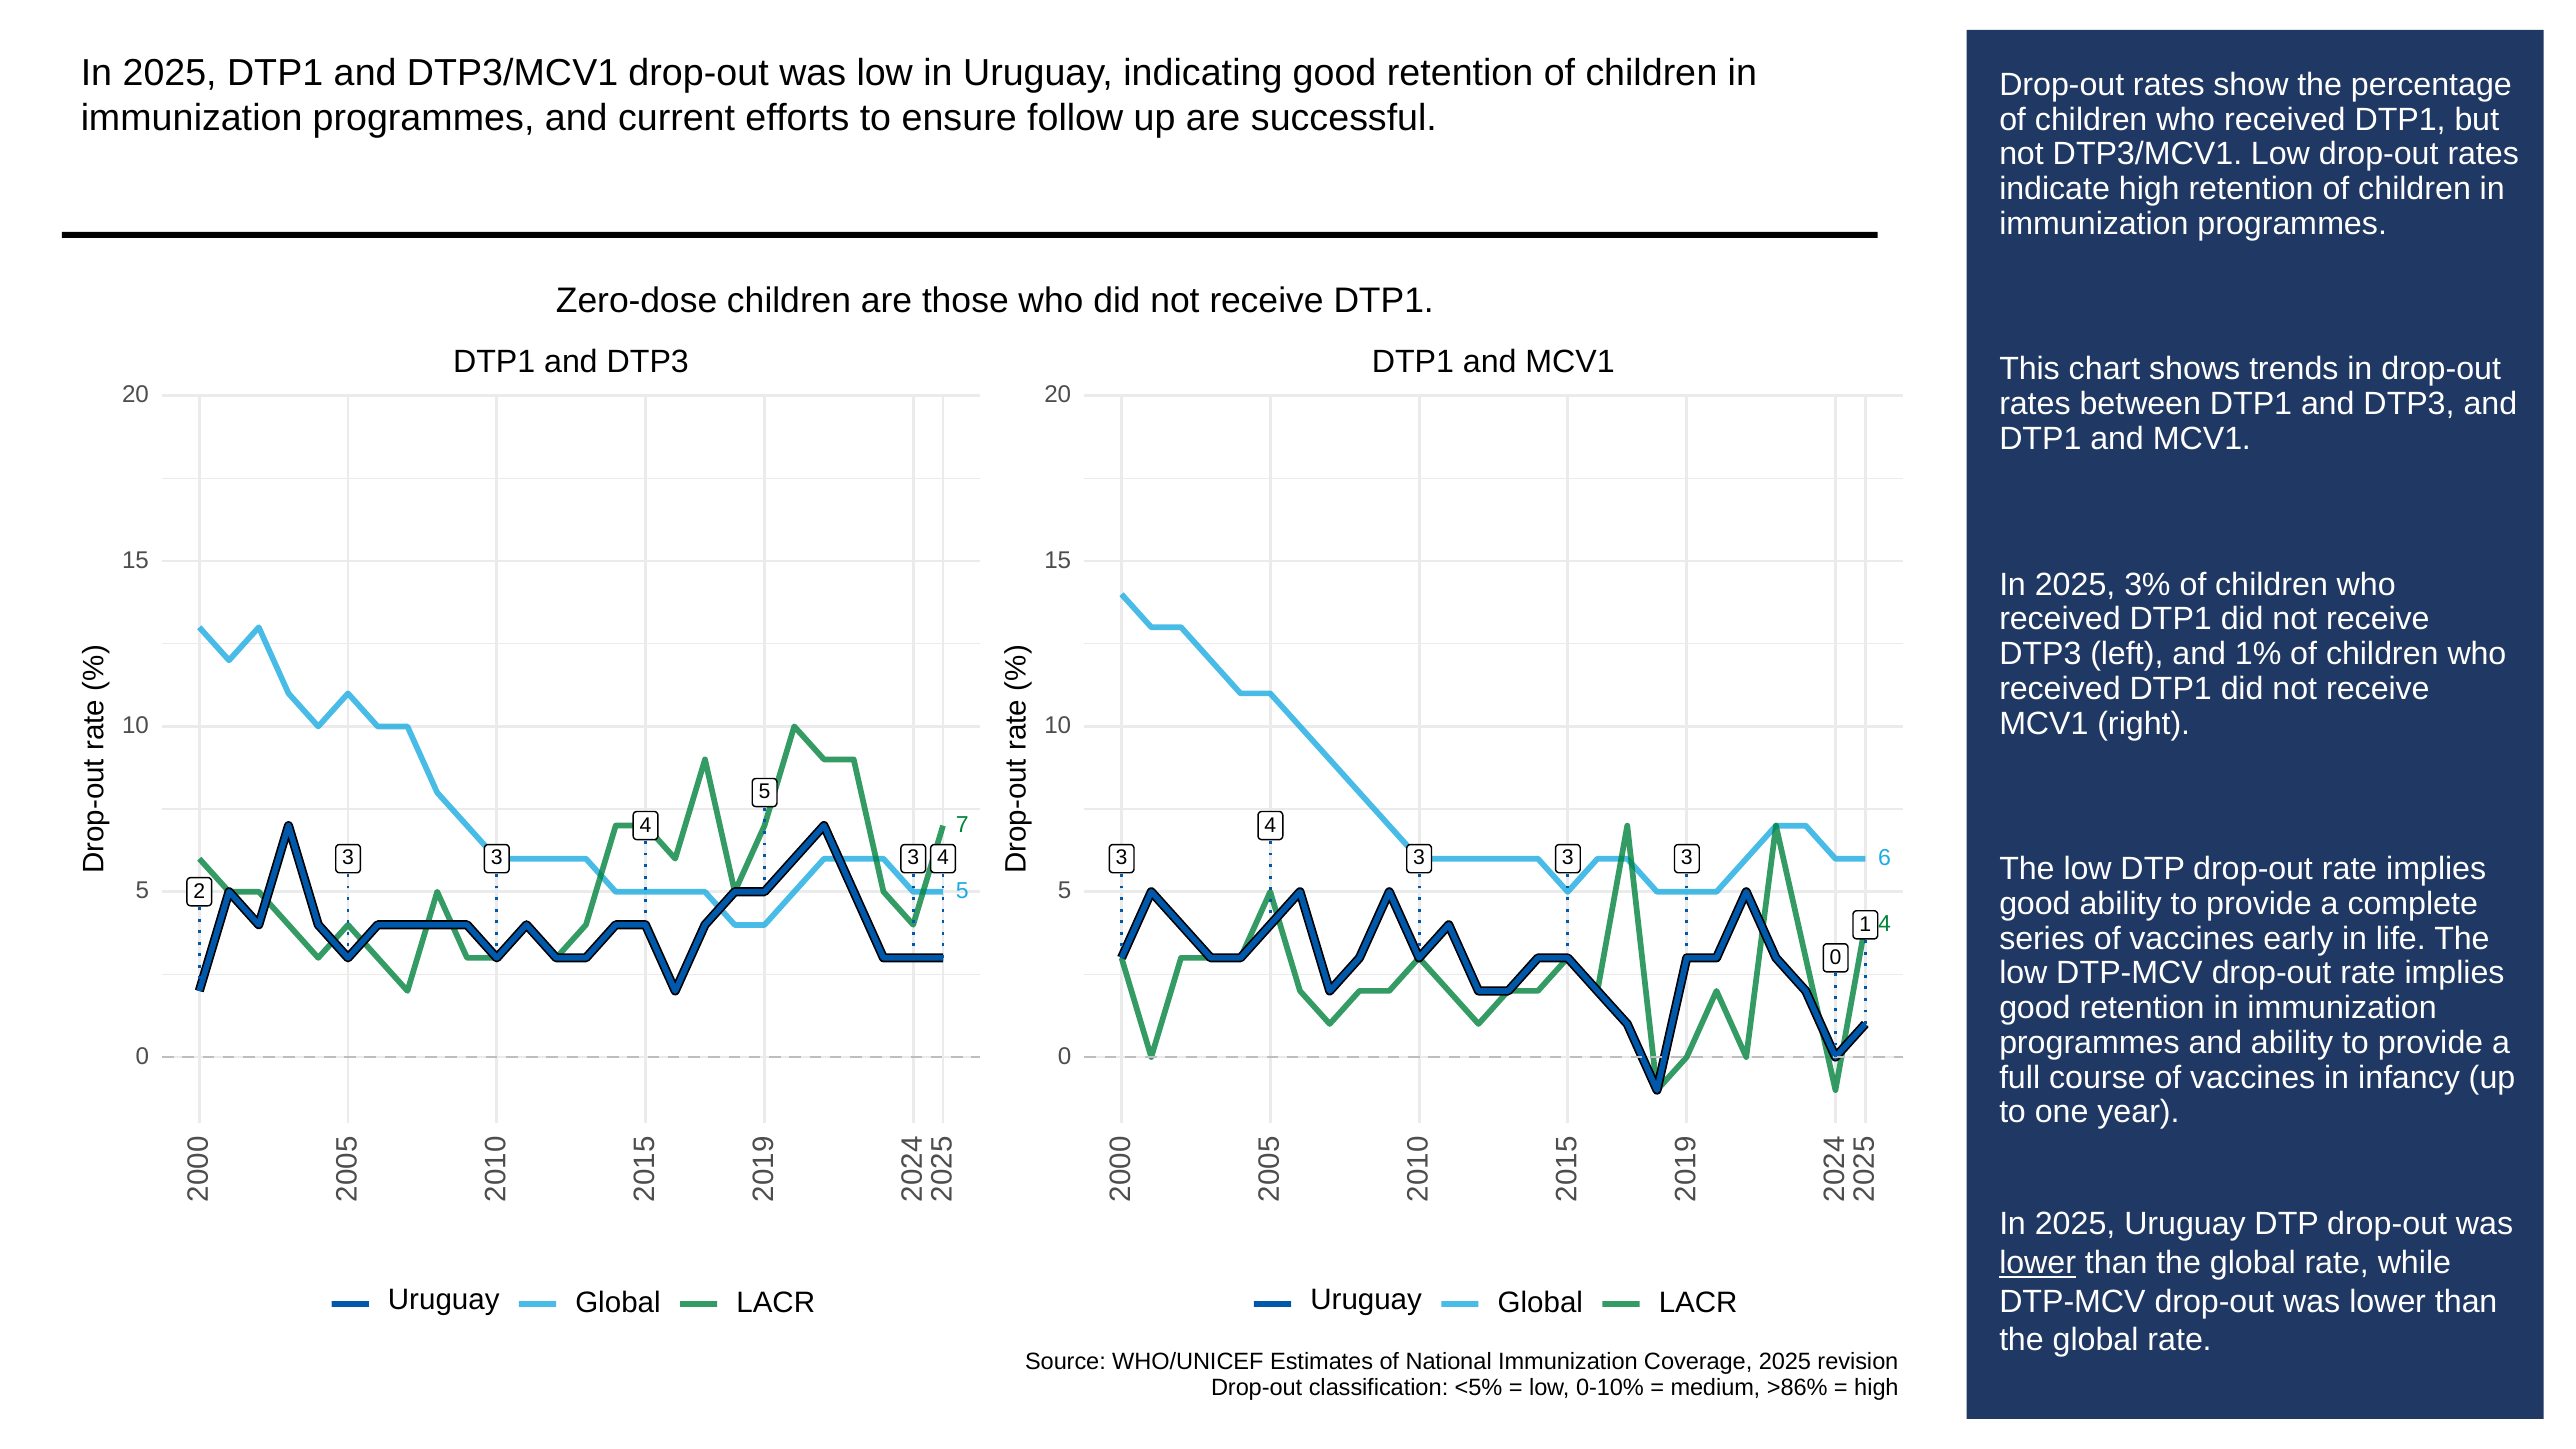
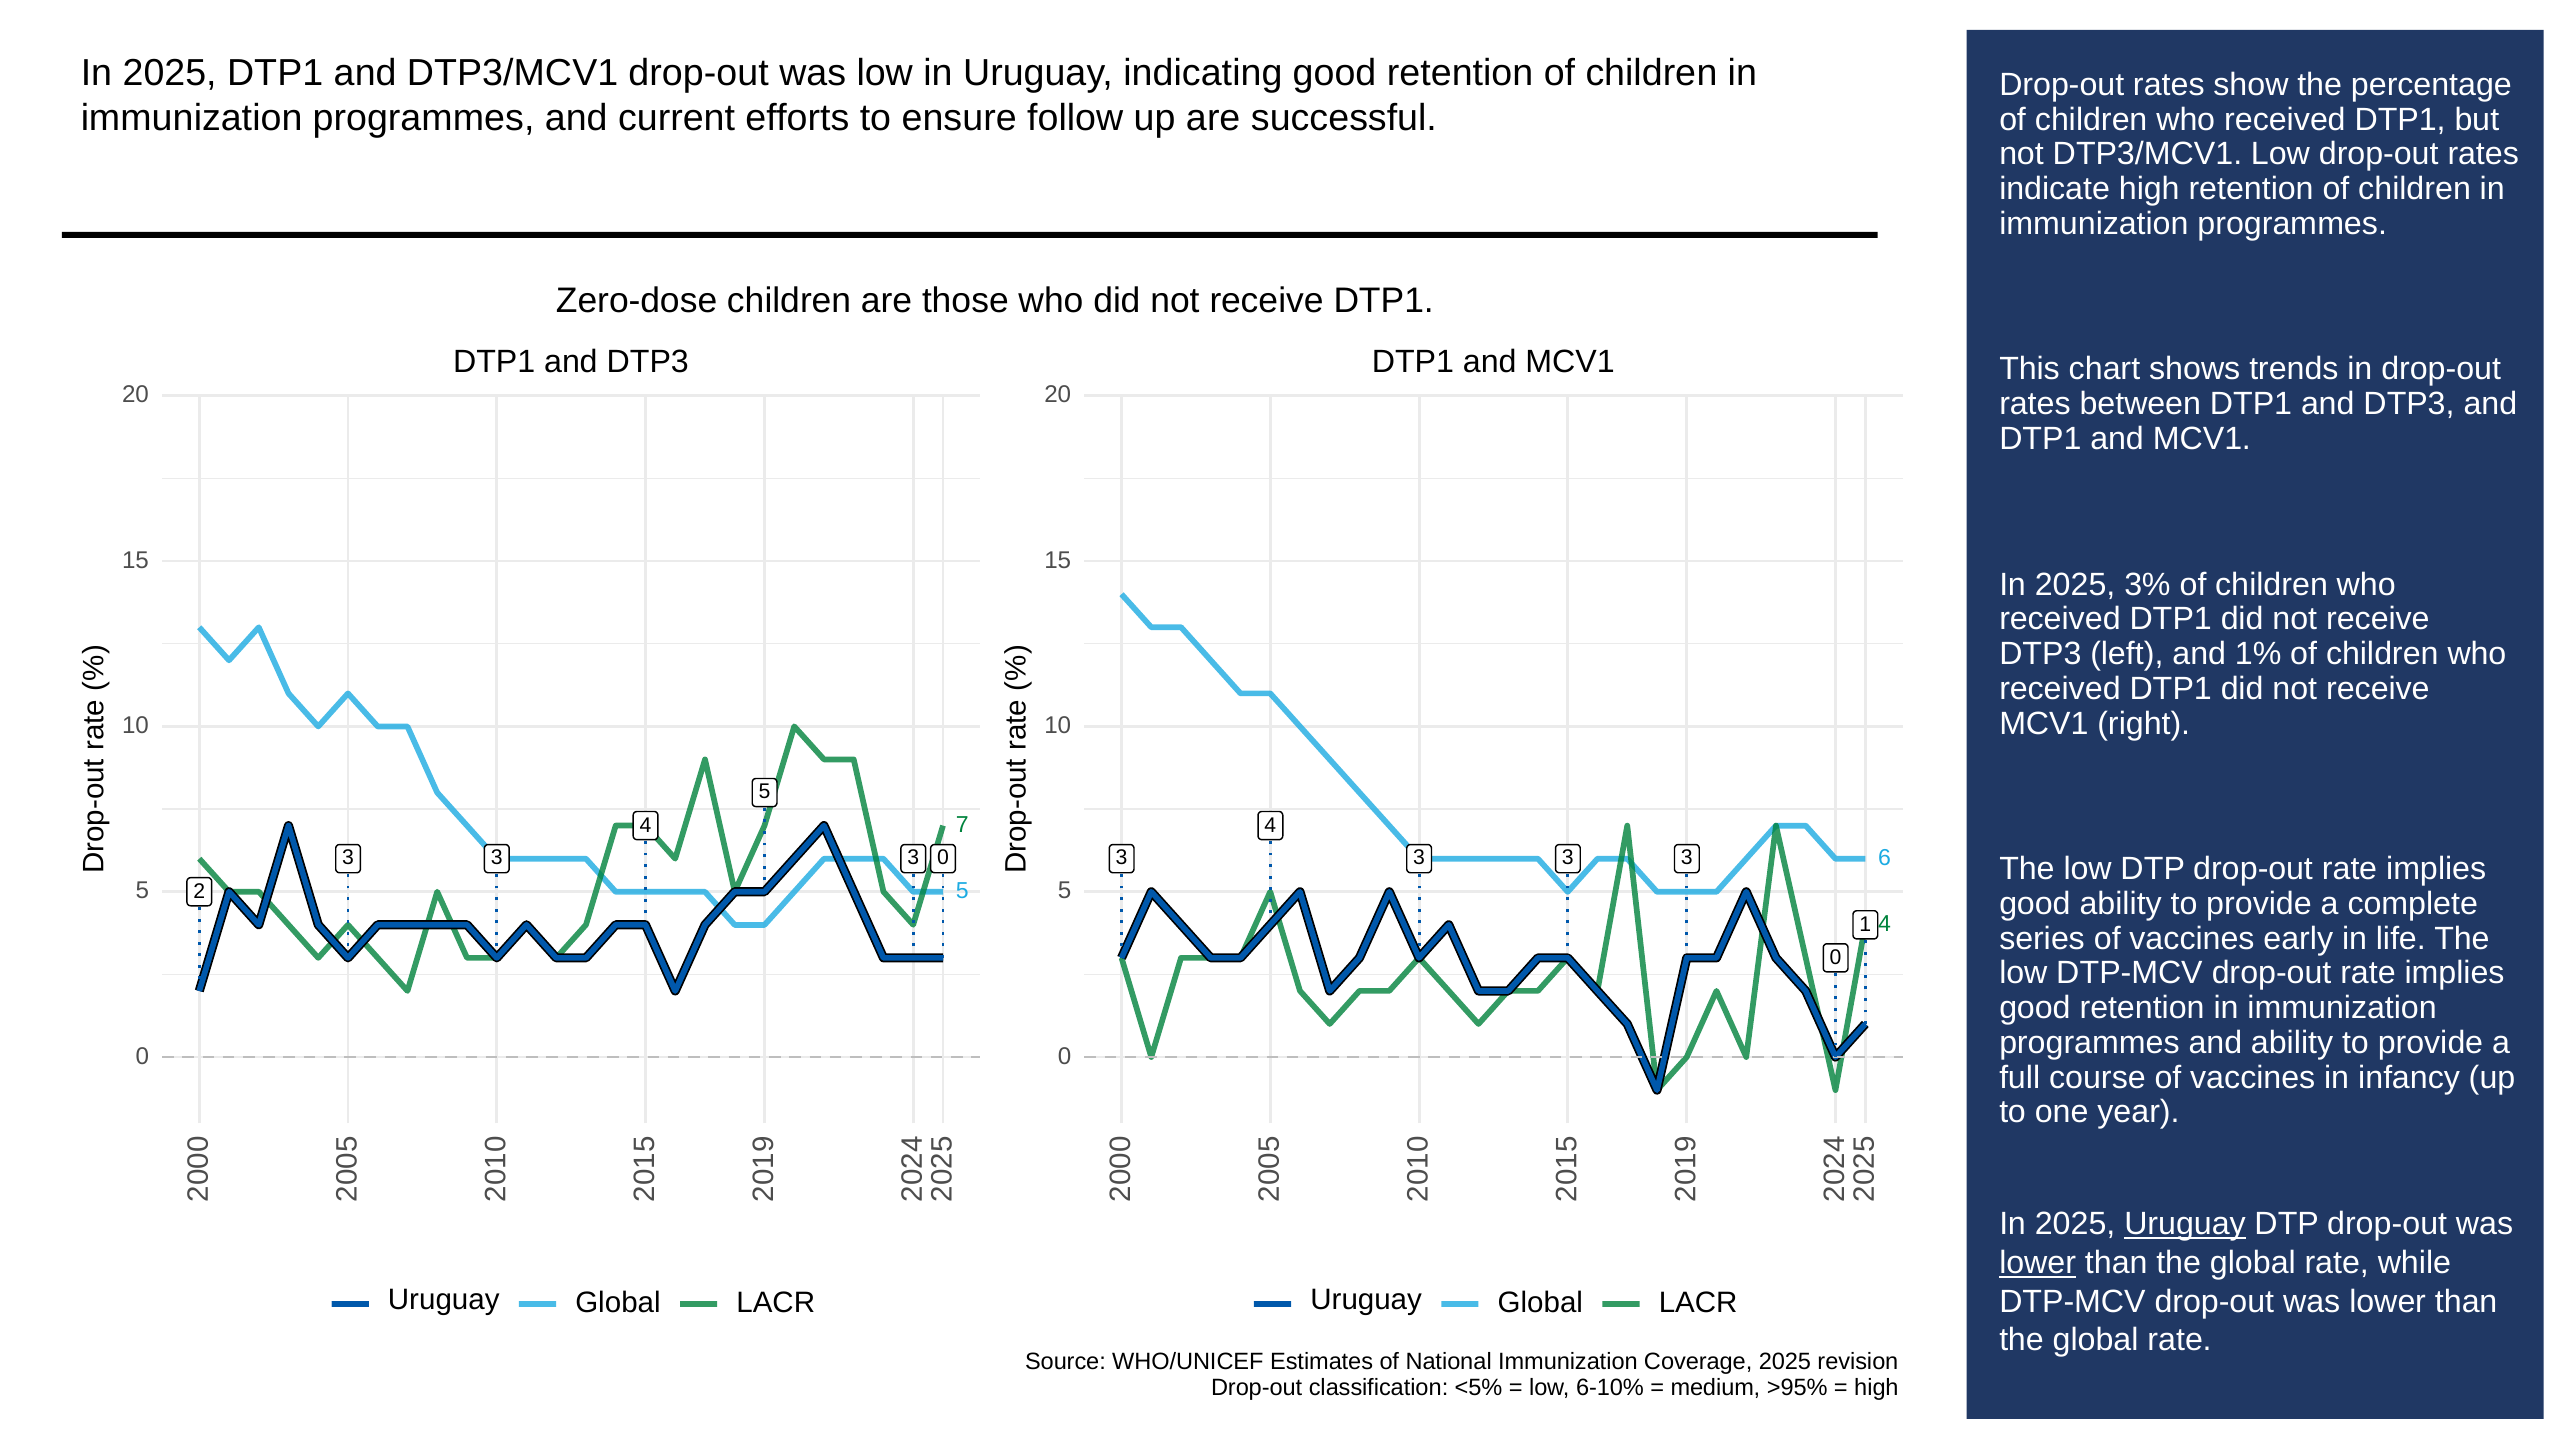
4 at (943, 858): 4 -> 0
Uruguay at (2185, 1224) underline: none -> present
0-10%: 0-10% -> 6-10%
>86%: >86% -> >95%
